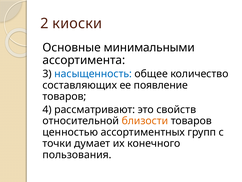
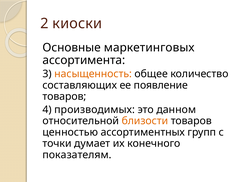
минимальными: минимальными -> маркетинговых
насыщенность colour: blue -> orange
рассматривают: рассматривают -> производимых
свойств: свойств -> данном
пользования: пользования -> показателям
